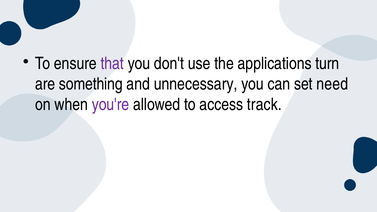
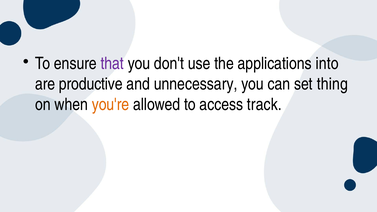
turn: turn -> into
something: something -> productive
need: need -> thing
you're colour: purple -> orange
